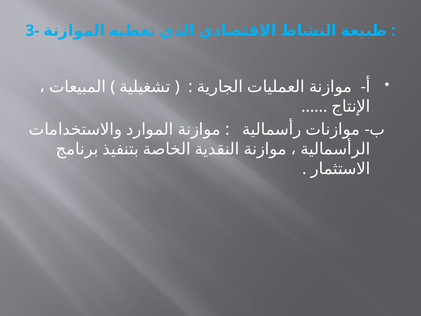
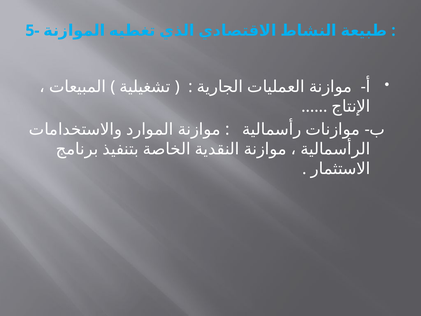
3-: 3- -> 5-
